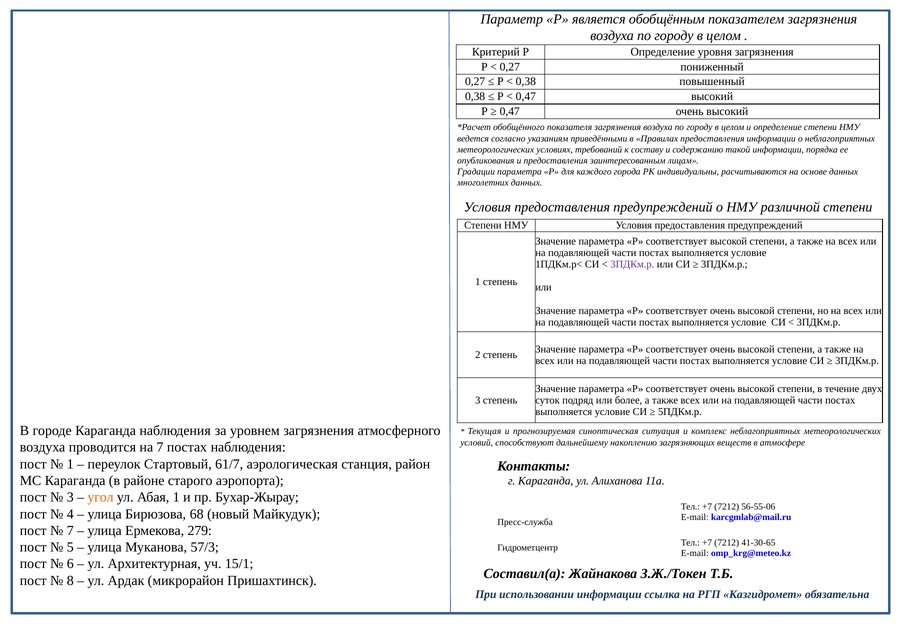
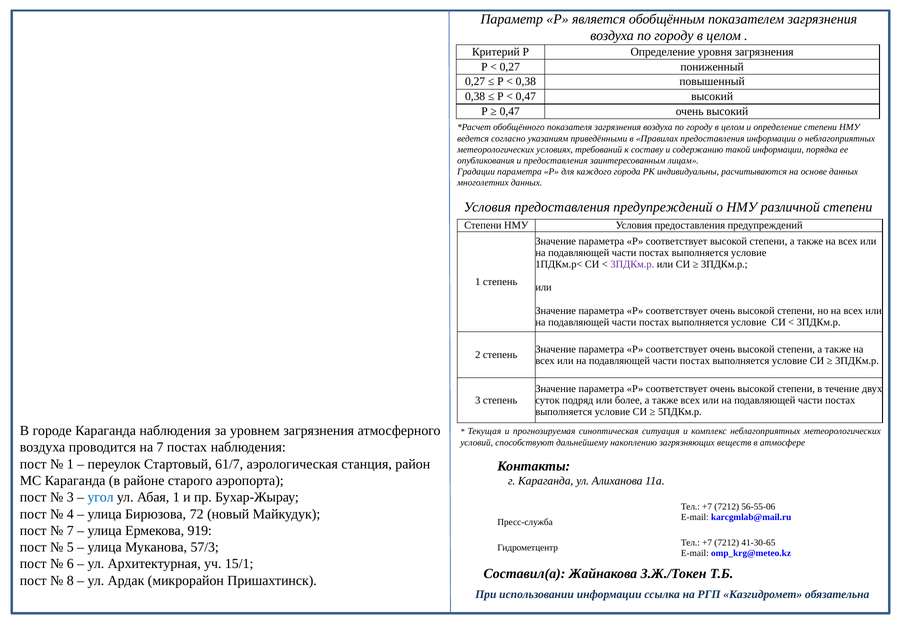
угол colour: orange -> blue
68: 68 -> 72
279: 279 -> 919
